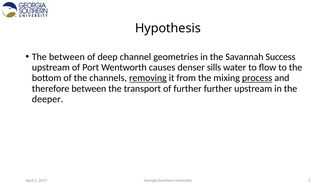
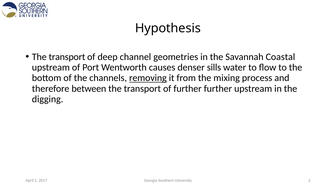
between at (67, 57): between -> transport
Success: Success -> Coastal
process underline: present -> none
deeper: deeper -> digging
